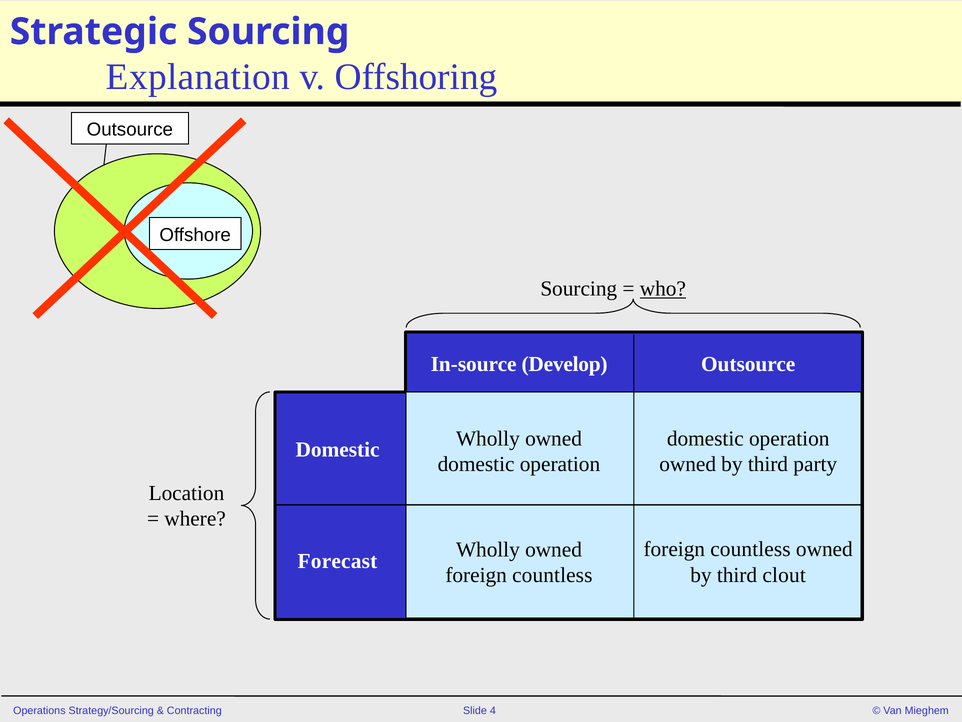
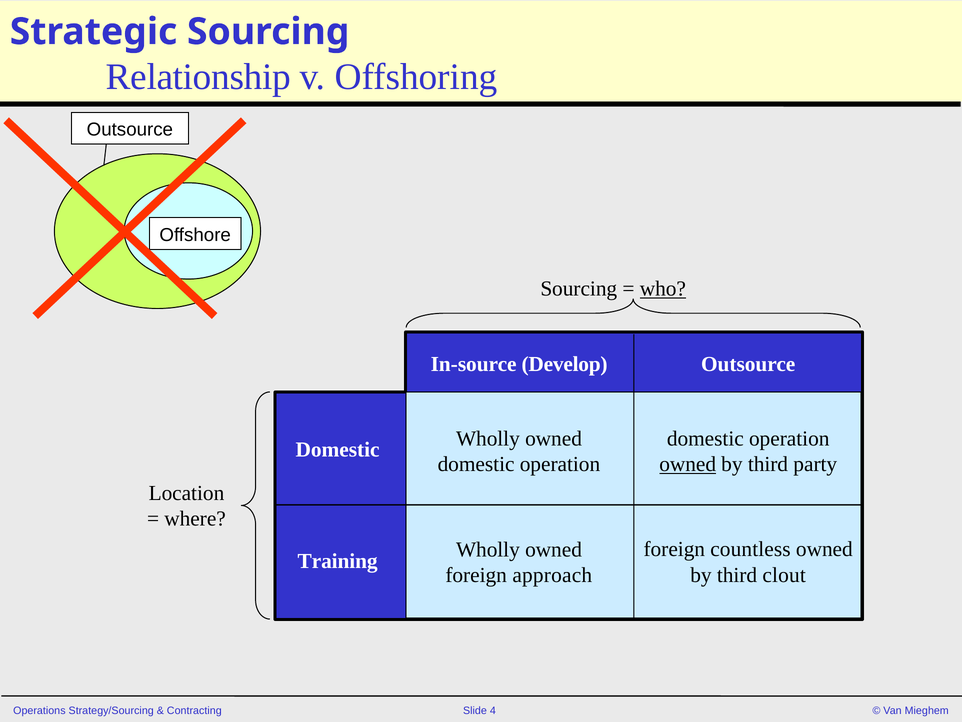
Explanation: Explanation -> Relationship
owned at (688, 464) underline: none -> present
Forecast: Forecast -> Training
countless at (552, 575): countless -> approach
